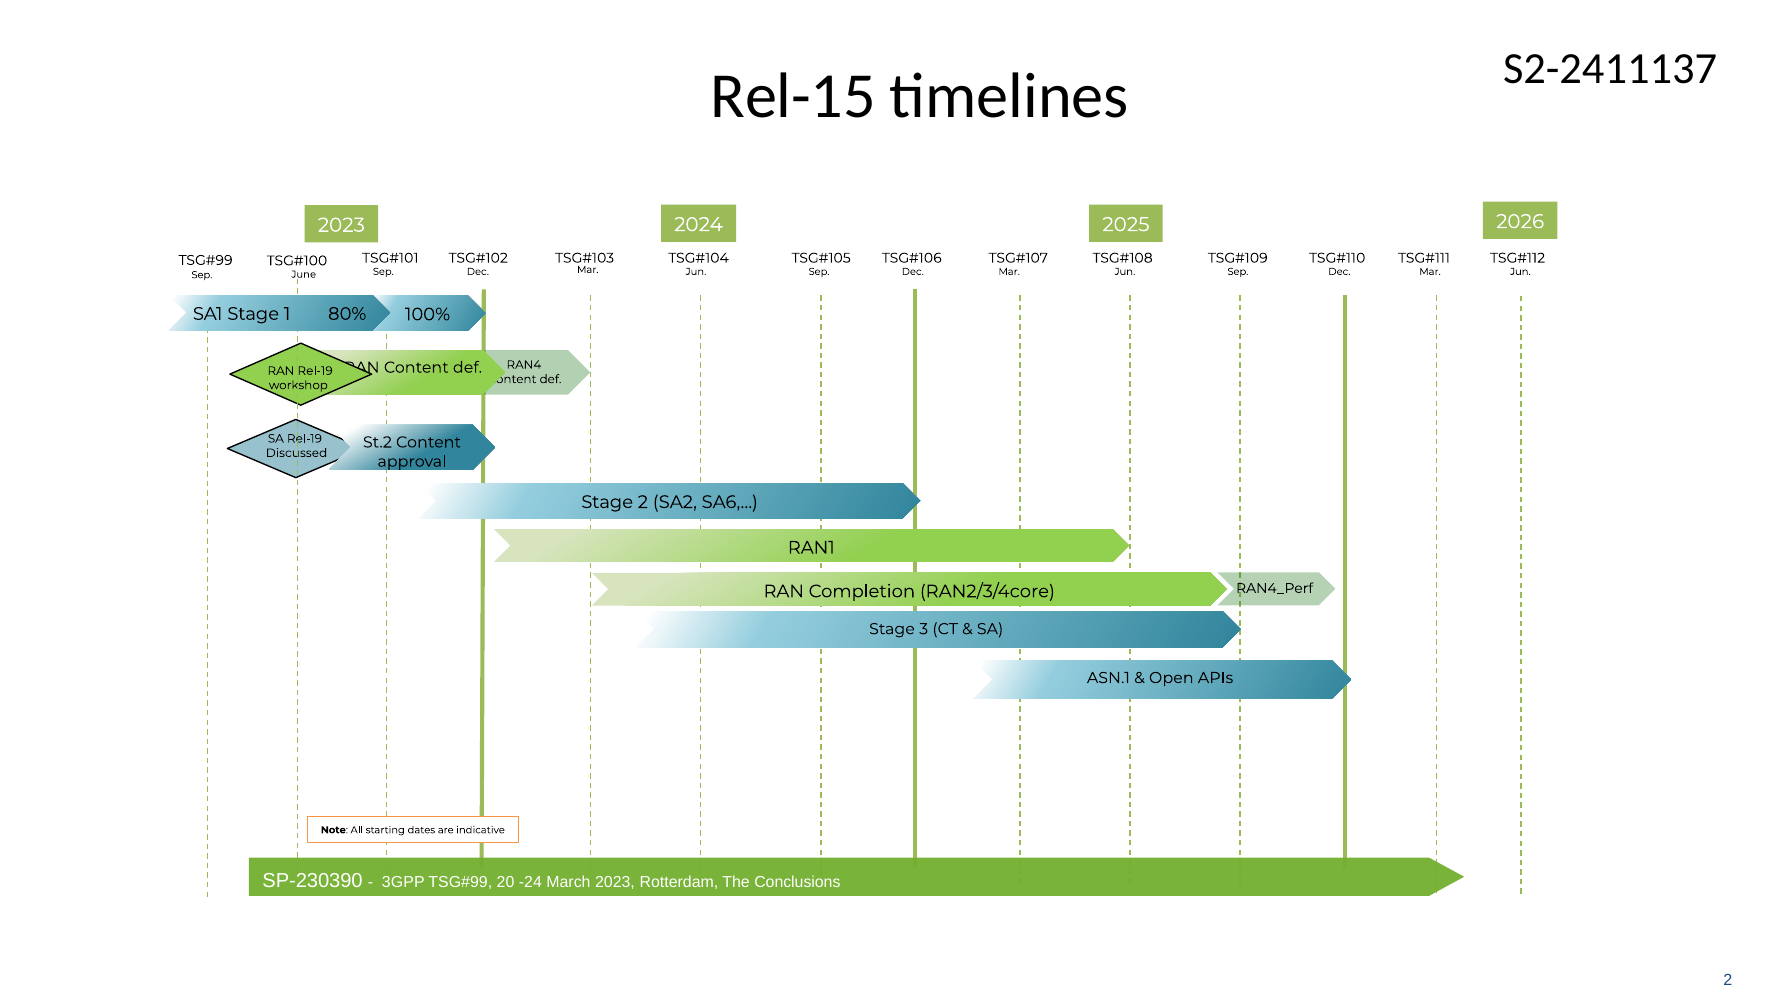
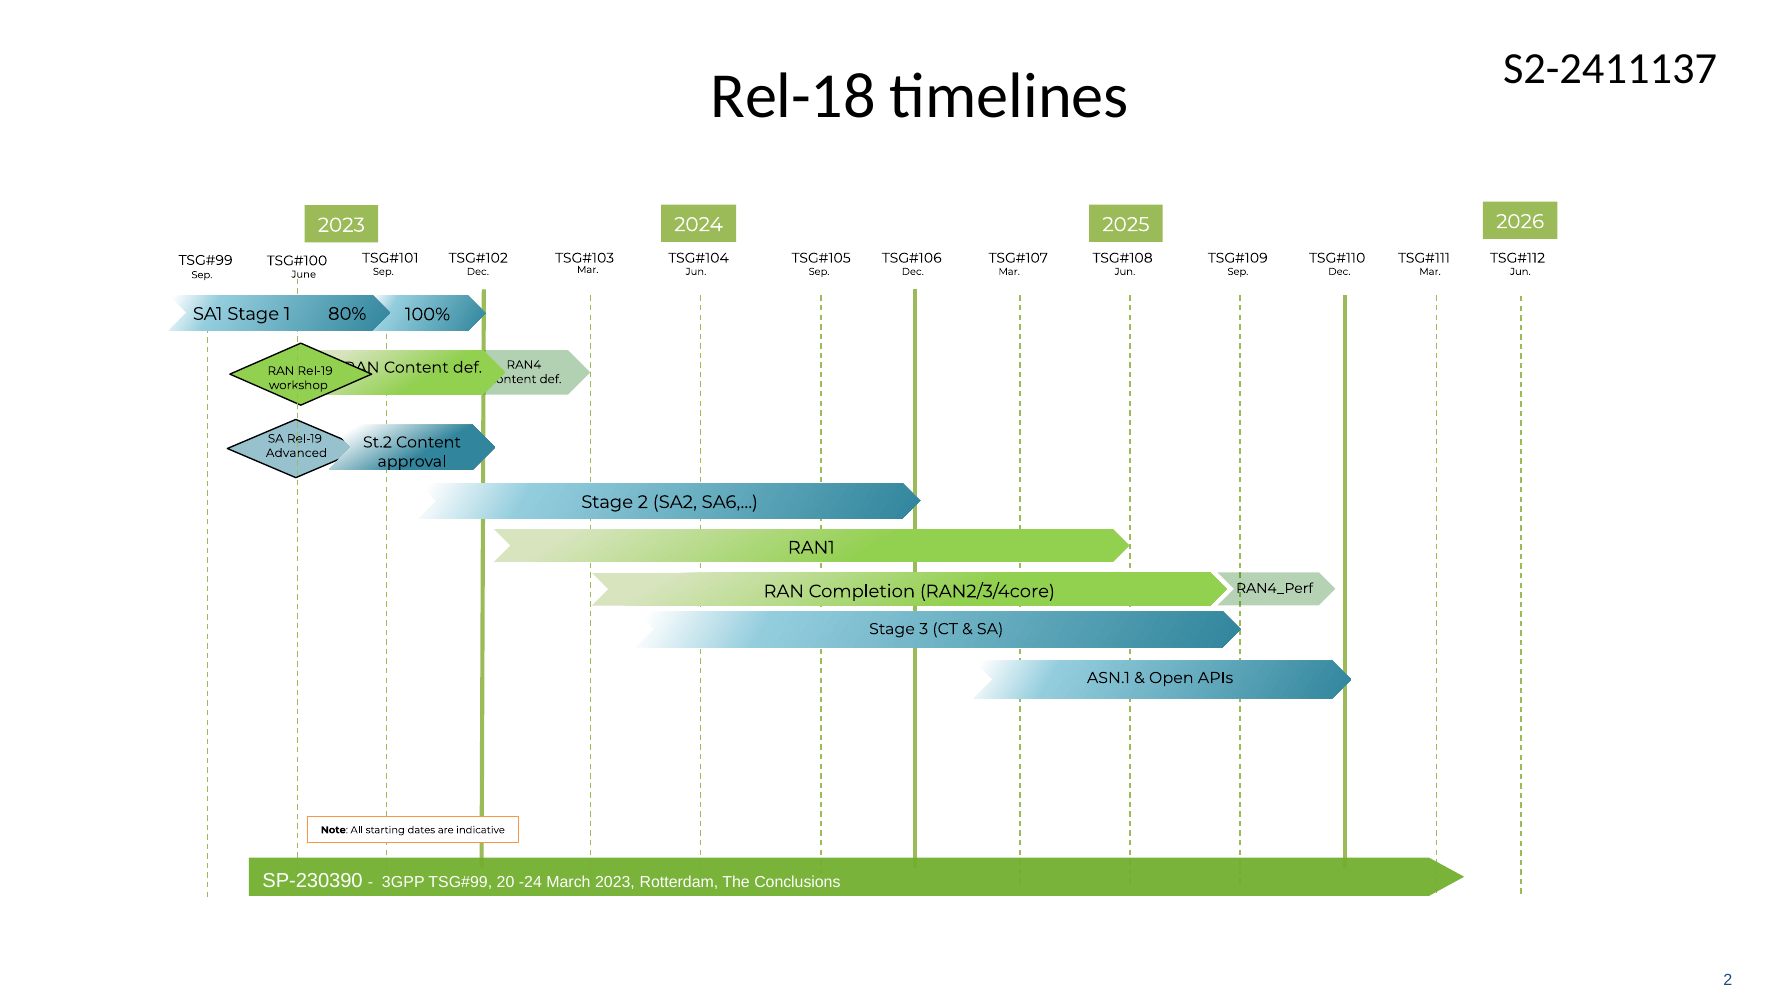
Rel-15: Rel-15 -> Rel-18
Discussed: Discussed -> Advanced
